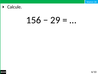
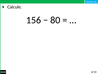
29: 29 -> 80
